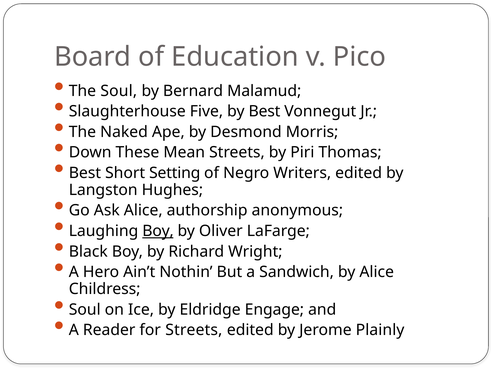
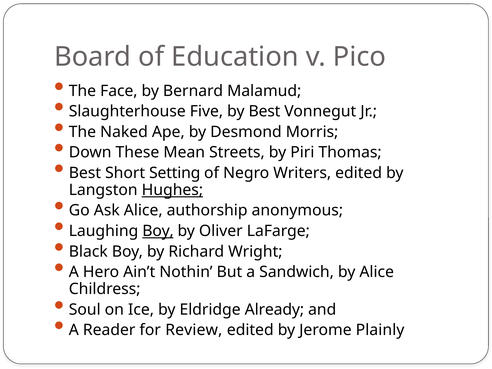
The Soul: Soul -> Face
Hughes underline: none -> present
Engage: Engage -> Already
for Streets: Streets -> Review
